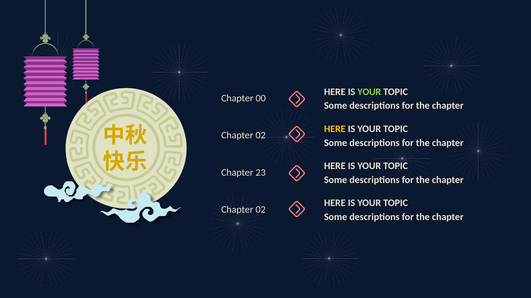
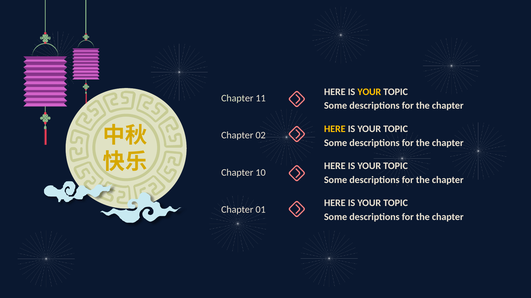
YOUR at (369, 92) colour: light green -> yellow
00: 00 -> 11
23: 23 -> 10
02 at (261, 210): 02 -> 01
